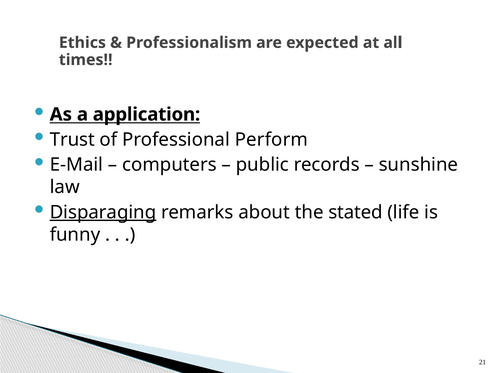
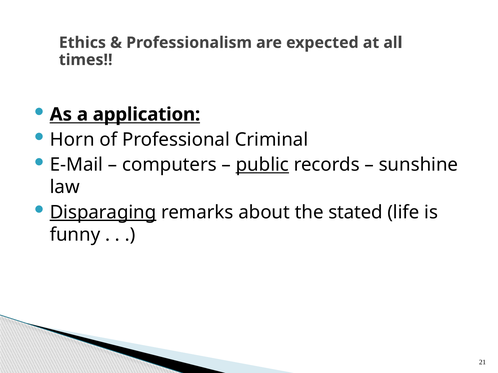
Trust: Trust -> Horn
Perform: Perform -> Criminal
public underline: none -> present
